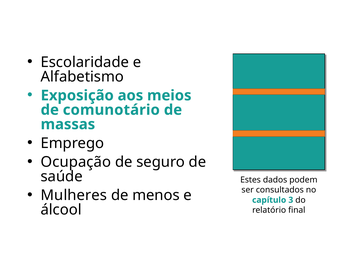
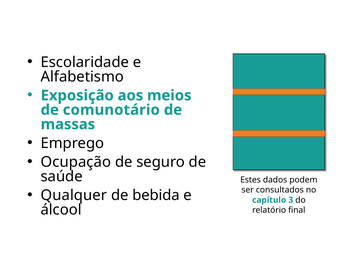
Mulheres: Mulheres -> Qualquer
menos: menos -> bebida
